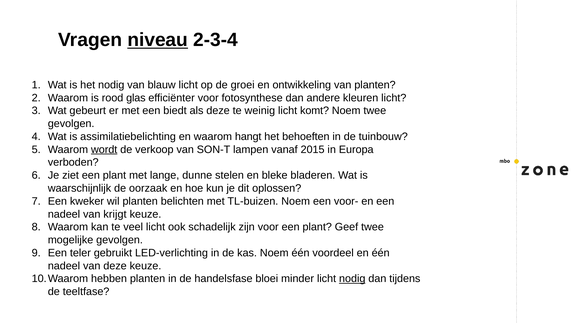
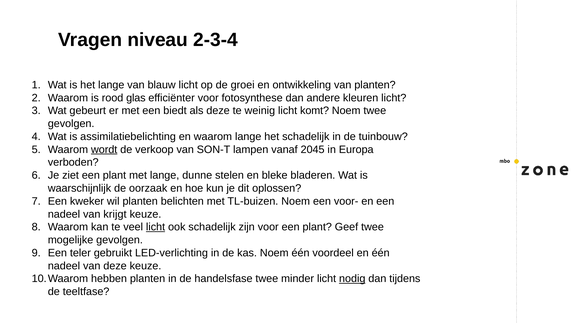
niveau underline: present -> none
het nodig: nodig -> lange
waarom hangt: hangt -> lange
het behoeften: behoeften -> schadelijk
2015: 2015 -> 2045
licht at (156, 227) underline: none -> present
handelsfase bloei: bloei -> twee
